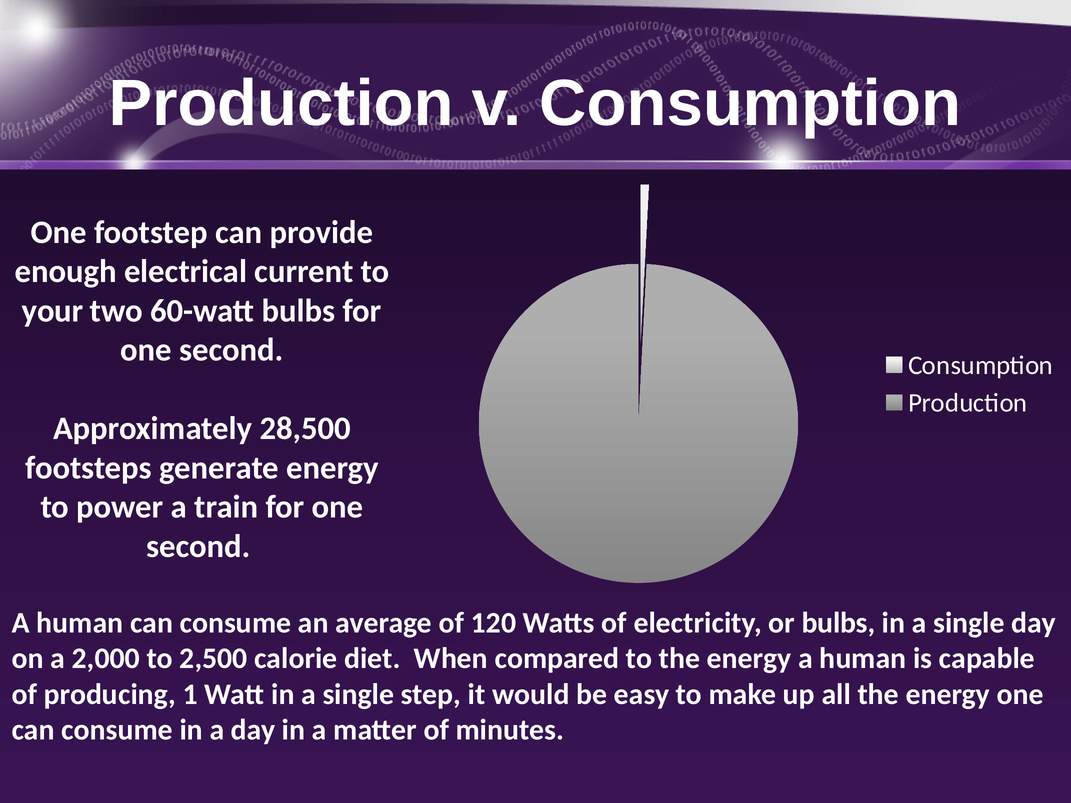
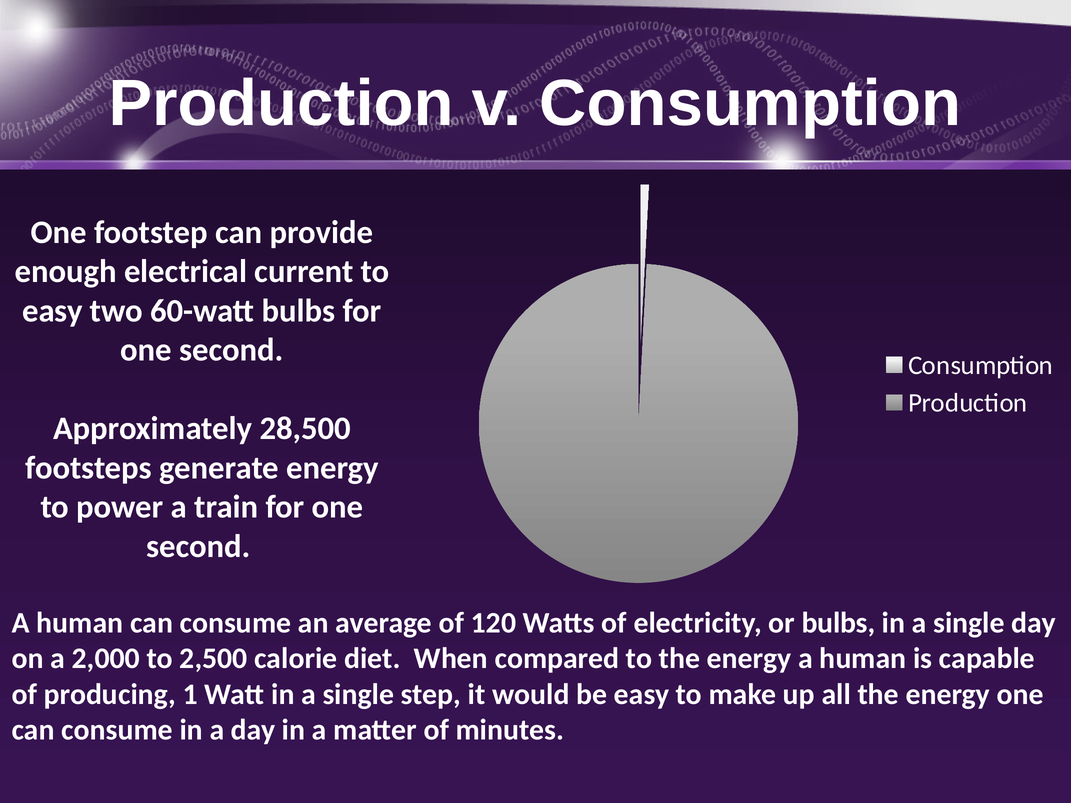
your at (53, 311): your -> easy
